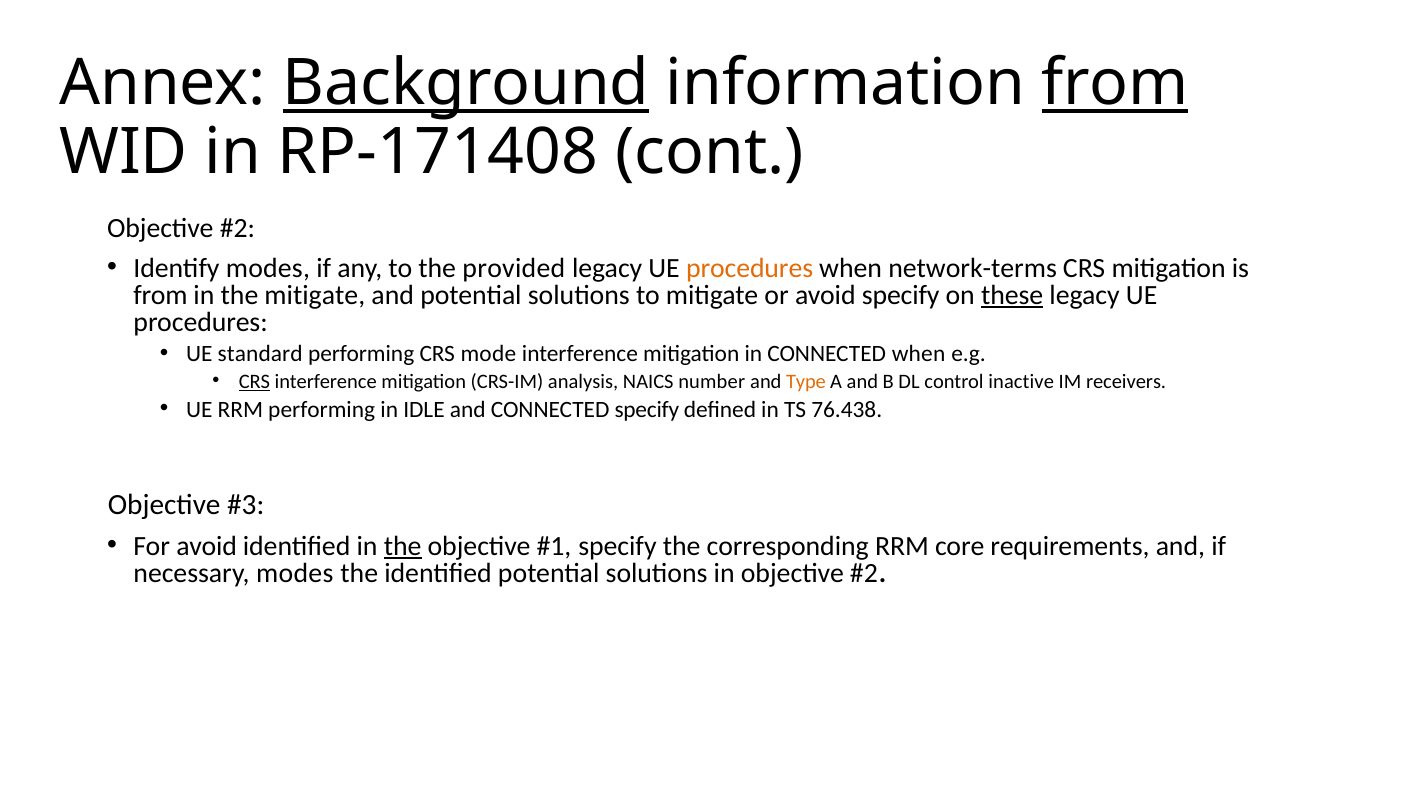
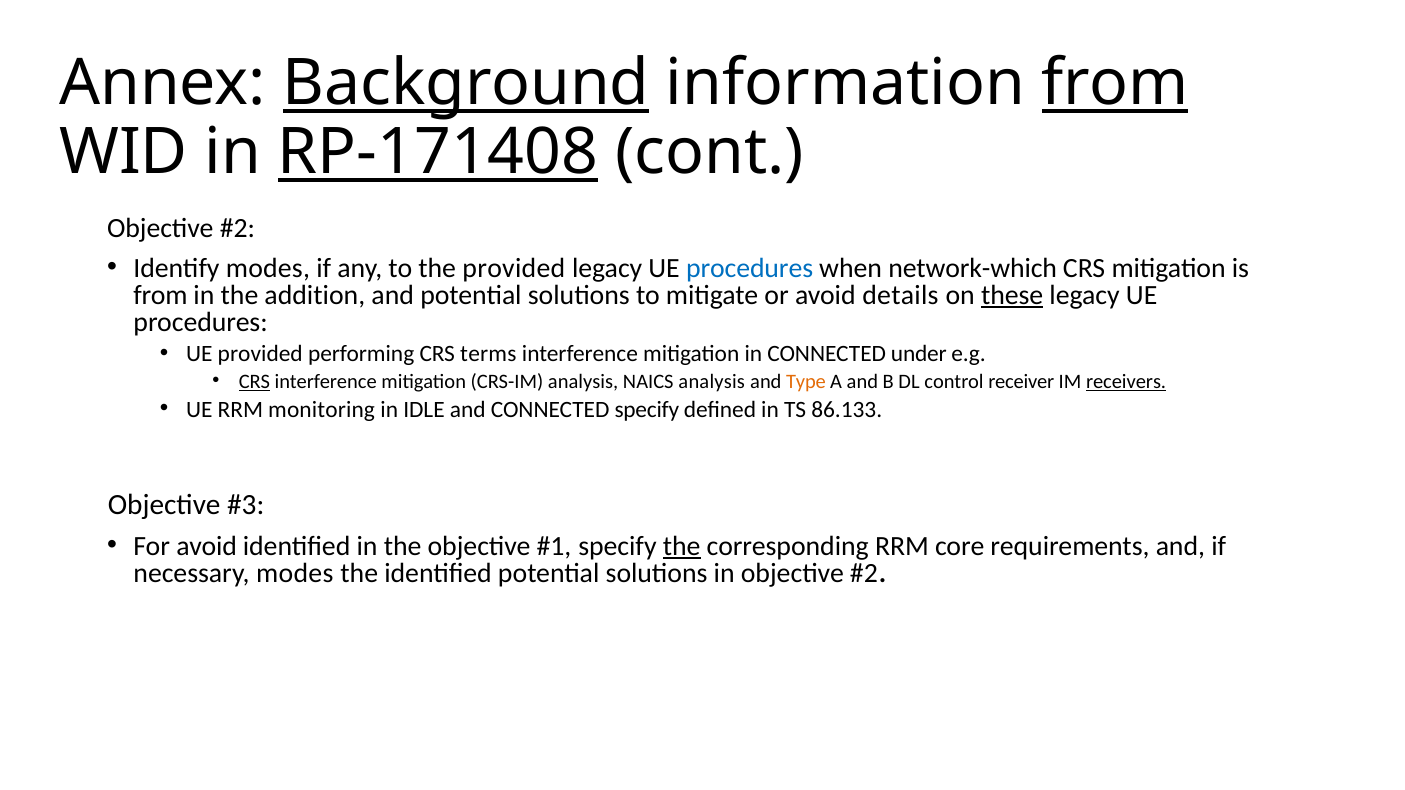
RP-171408 underline: none -> present
procedures at (750, 268) colour: orange -> blue
network-terms: network-terms -> network-which
the mitigate: mitigate -> addition
avoid specify: specify -> details
UE standard: standard -> provided
mode: mode -> terms
CONNECTED when: when -> under
NAICS number: number -> analysis
inactive: inactive -> receiver
receivers underline: none -> present
RRM performing: performing -> monitoring
76.438: 76.438 -> 86.133
the at (403, 546) underline: present -> none
the at (682, 546) underline: none -> present
